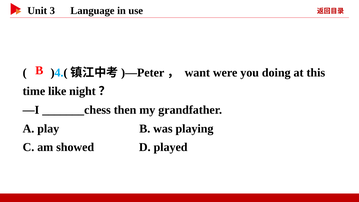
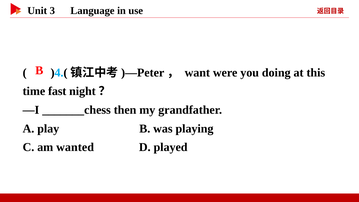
like: like -> fast
showed: showed -> wanted
